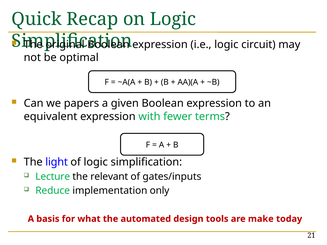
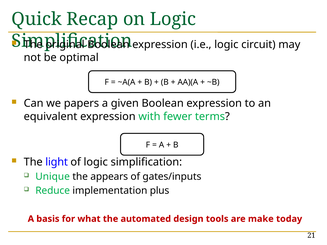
Lecture: Lecture -> Unique
relevant: relevant -> appears
only: only -> plus
